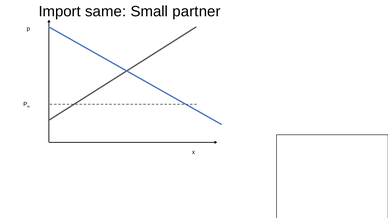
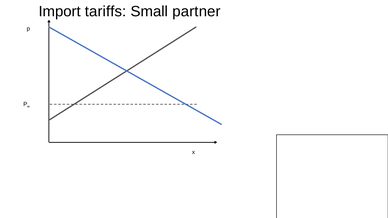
same: same -> tariffs
